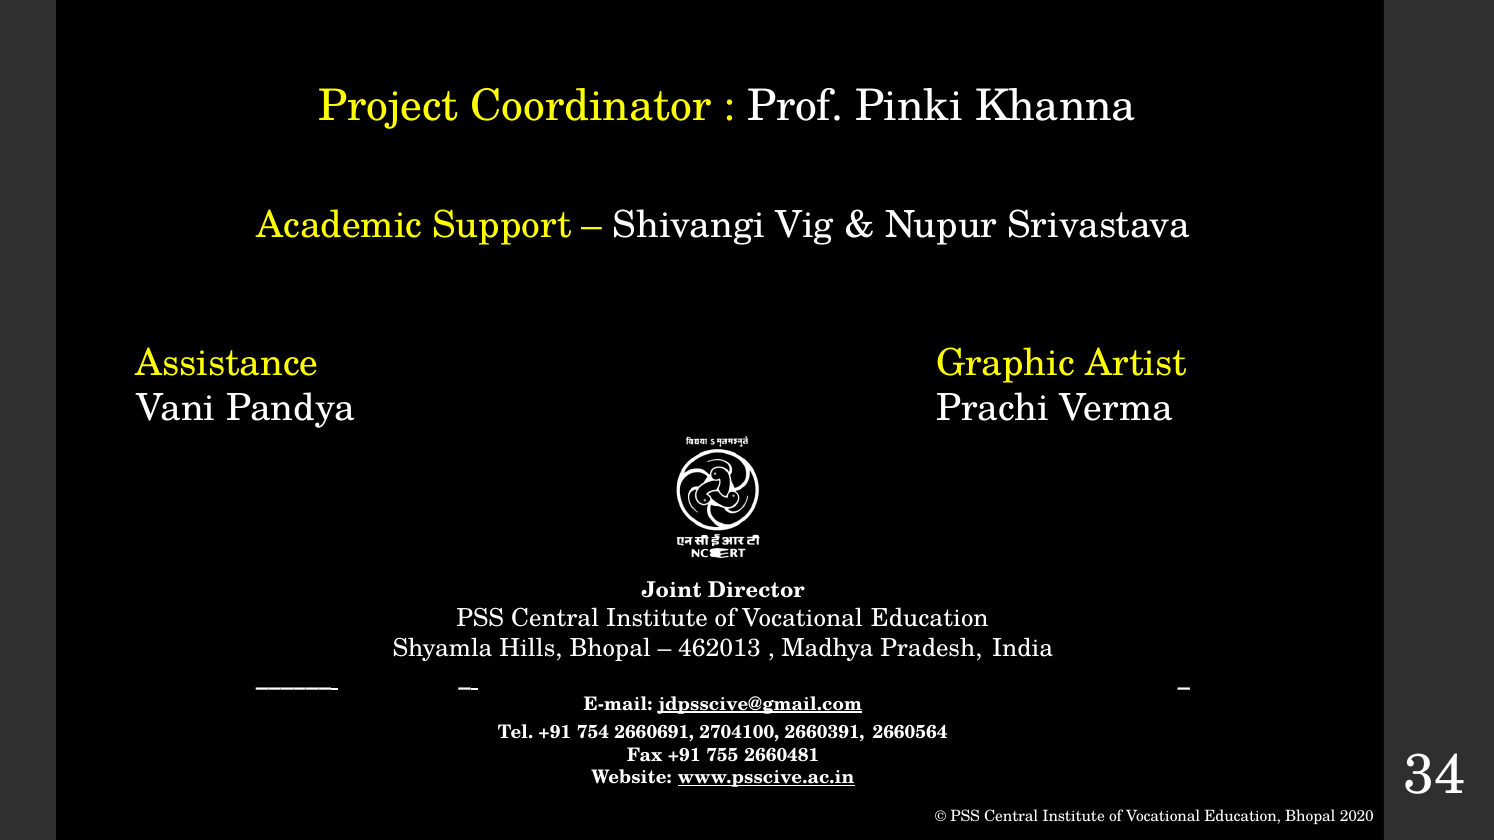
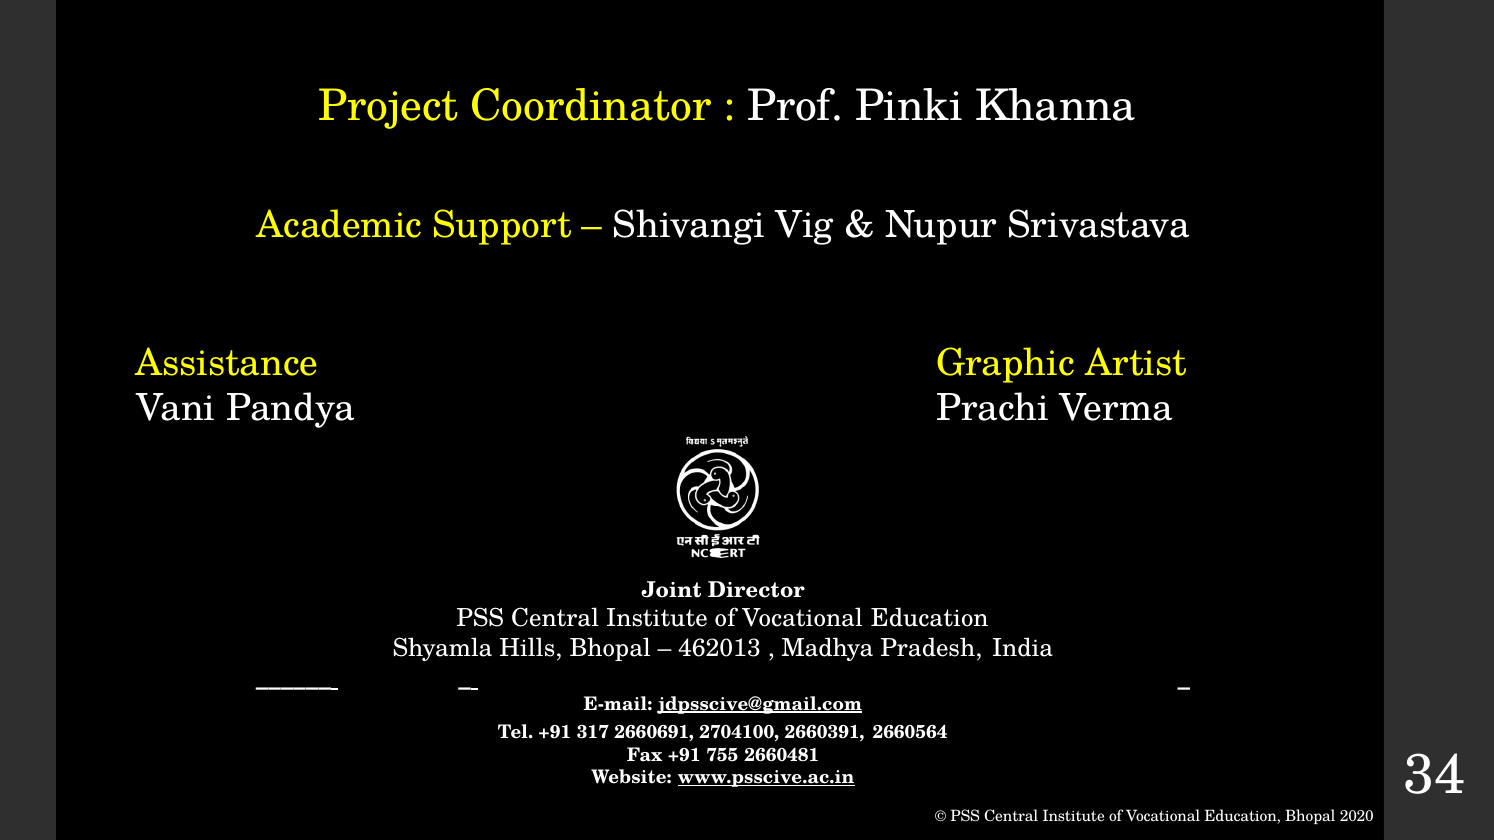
754: 754 -> 317
